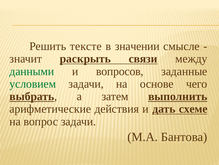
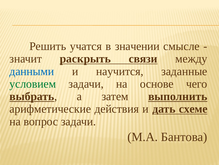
тексте: тексте -> учатся
данными colour: green -> blue
вопросов: вопросов -> научится
